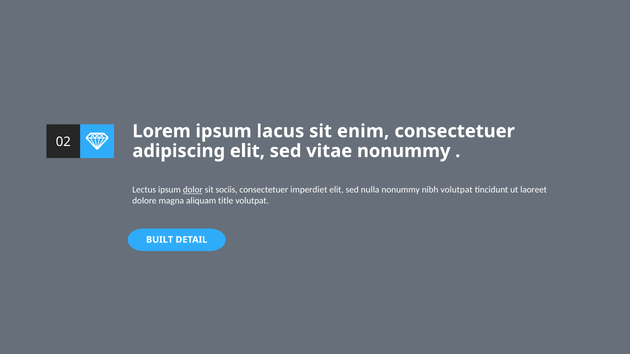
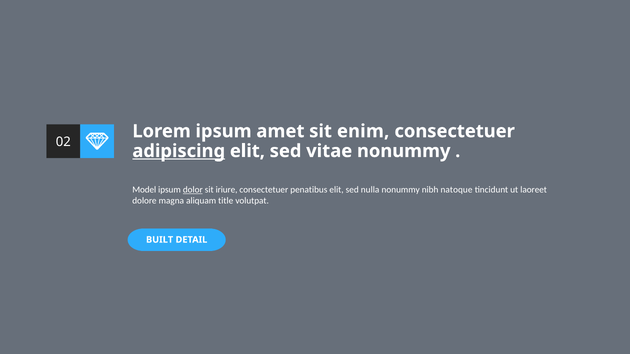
lacus: lacus -> amet
adipiscing underline: none -> present
Lectus: Lectus -> Model
sociis: sociis -> iriure
imperdiet: imperdiet -> penatibus
nibh volutpat: volutpat -> natoque
